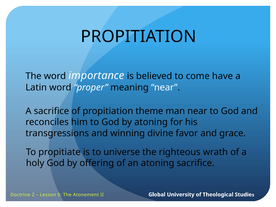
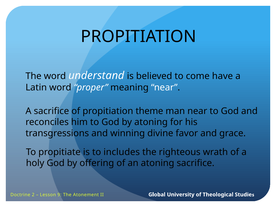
importance: importance -> understand
universe: universe -> includes
